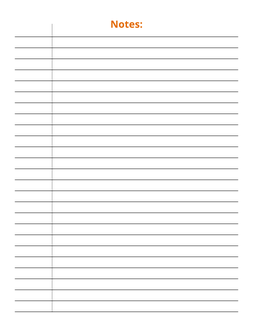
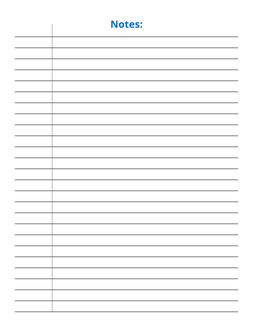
Notes colour: orange -> blue
